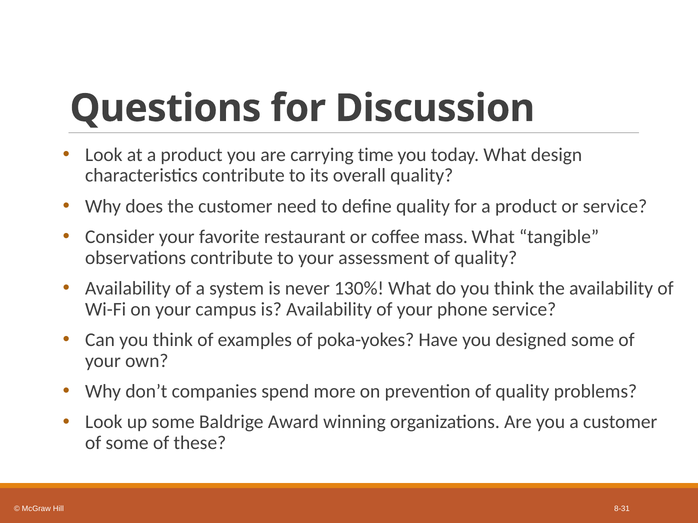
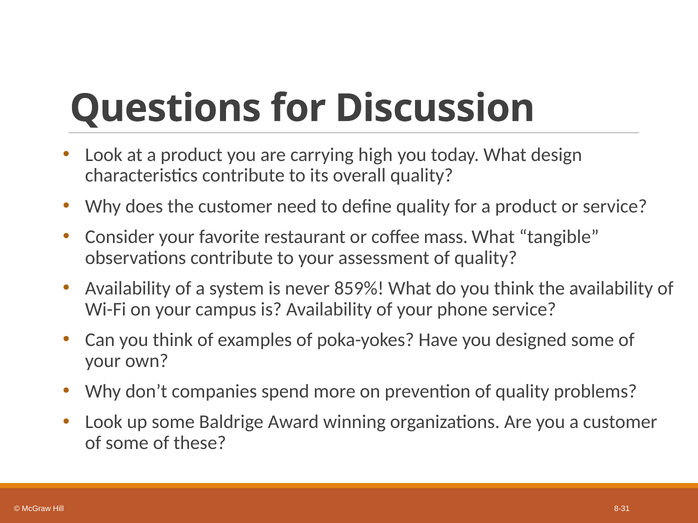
time: time -> high
130%: 130% -> 859%
